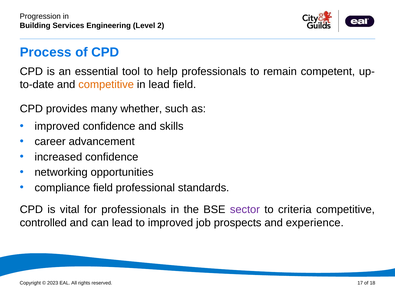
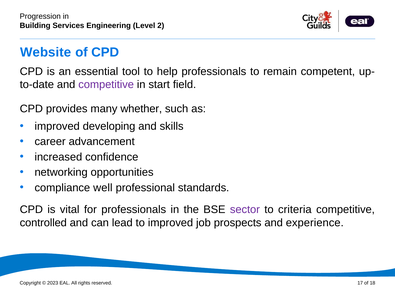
Process: Process -> Website
competitive at (106, 85) colour: orange -> purple
in lead: lead -> start
improved confidence: confidence -> developing
compliance field: field -> well
